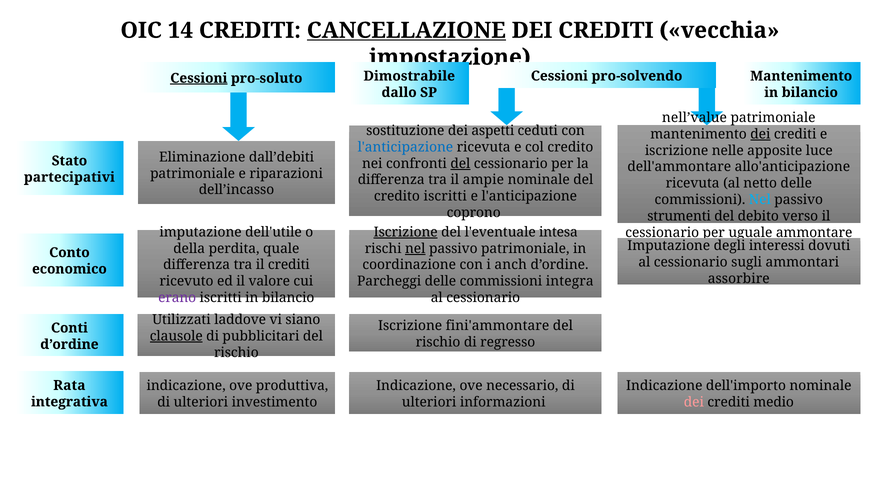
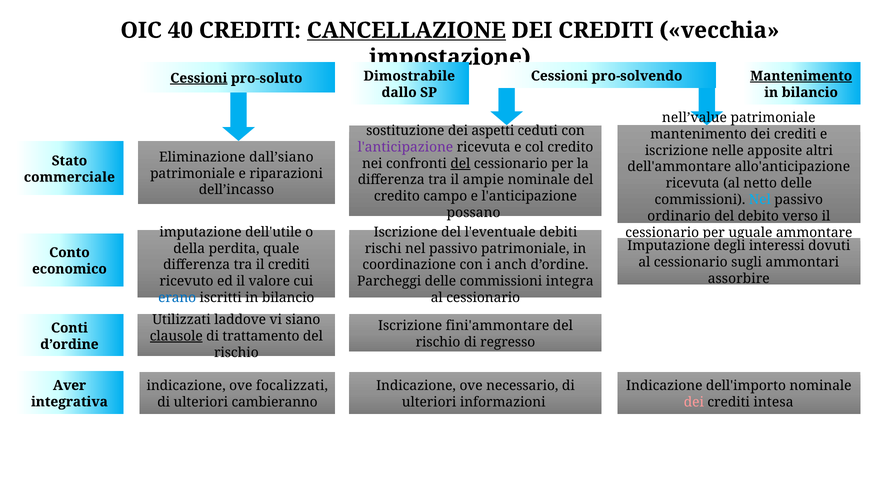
14: 14 -> 40
Mantenimento at (801, 76) underline: none -> present
dei at (760, 134) underline: present -> none
l'anticipazione at (405, 147) colour: blue -> purple
luce: luce -> altri
dall’debiti: dall’debiti -> dall’siano
partecipativi: partecipativi -> commerciale
credito iscritti: iscritti -> campo
coprono: coprono -> possano
strumenti: strumenti -> ordinario
Iscrizione at (406, 232) underline: present -> none
intesa: intesa -> debiti
nel at (415, 248) underline: present -> none
erano colour: purple -> blue
pubblicitari: pubblicitari -> trattamento
Rata: Rata -> Aver
produttiva: produttiva -> focalizzati
investimento: investimento -> cambieranno
medio: medio -> intesa
